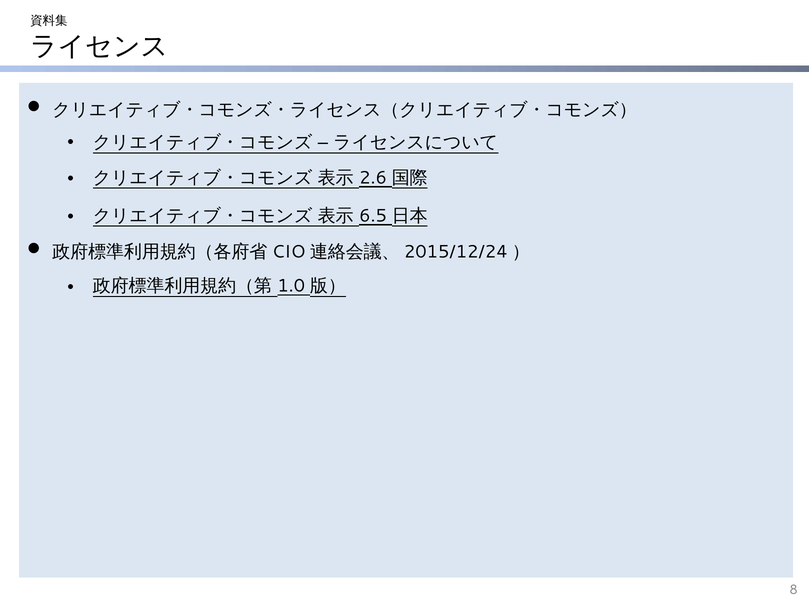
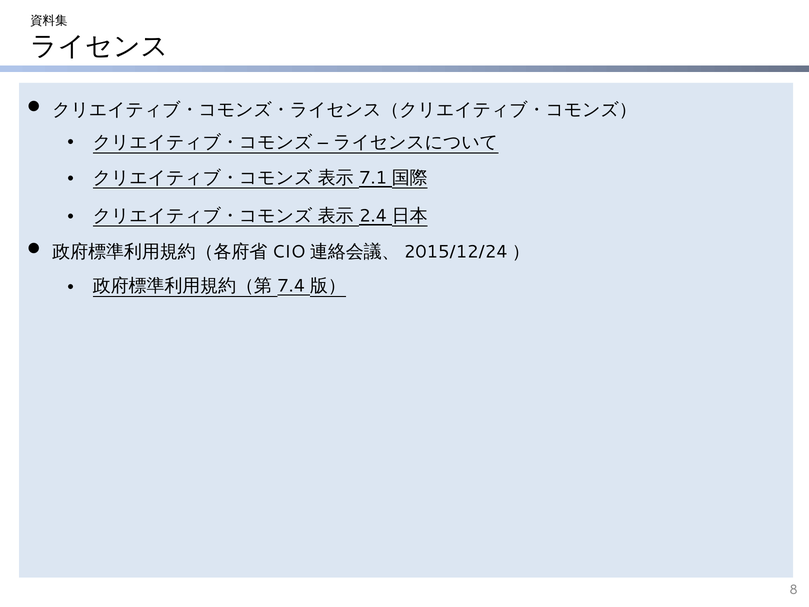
2.6: 2.6 -> 7.1
6.5: 6.5 -> 2.4
1.0: 1.0 -> 7.4
